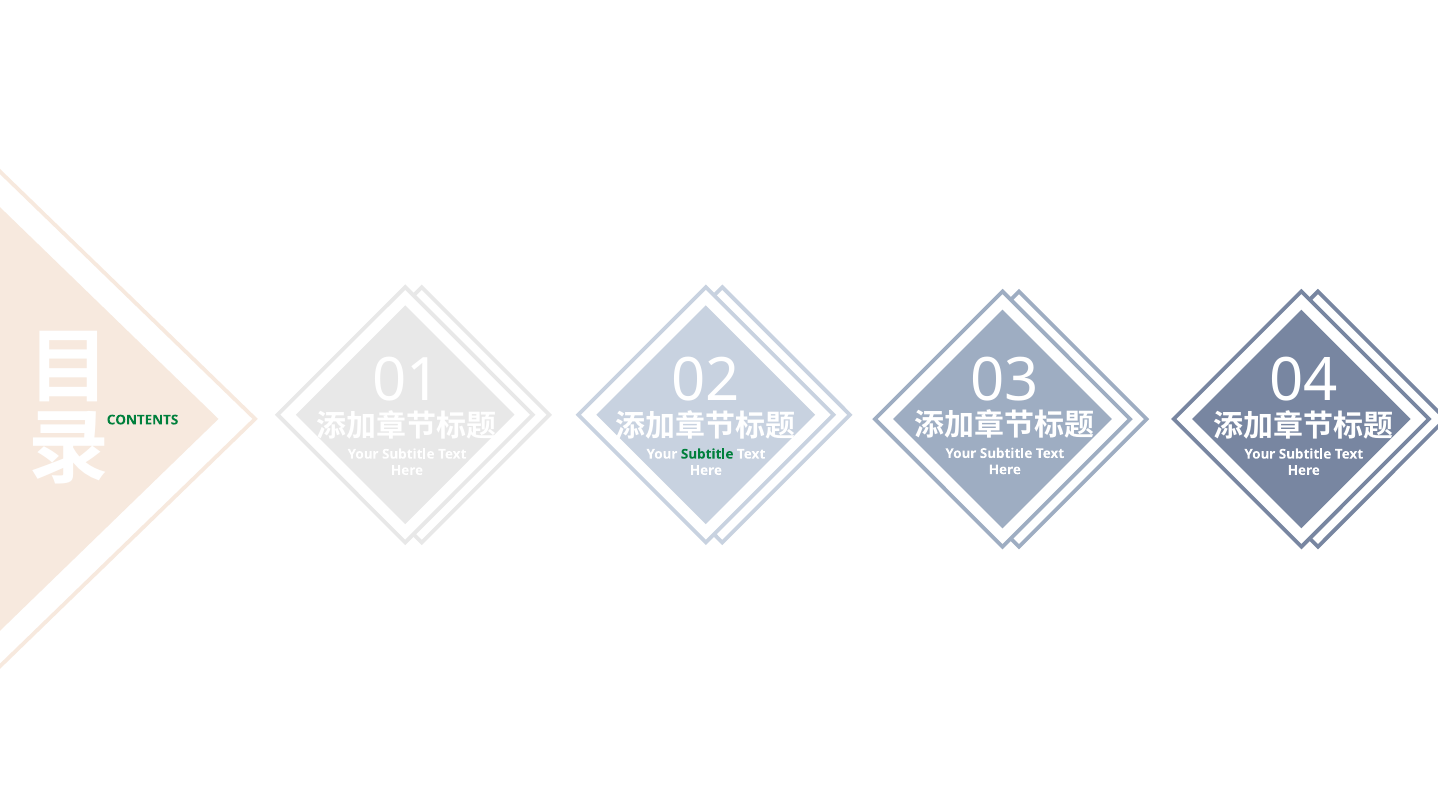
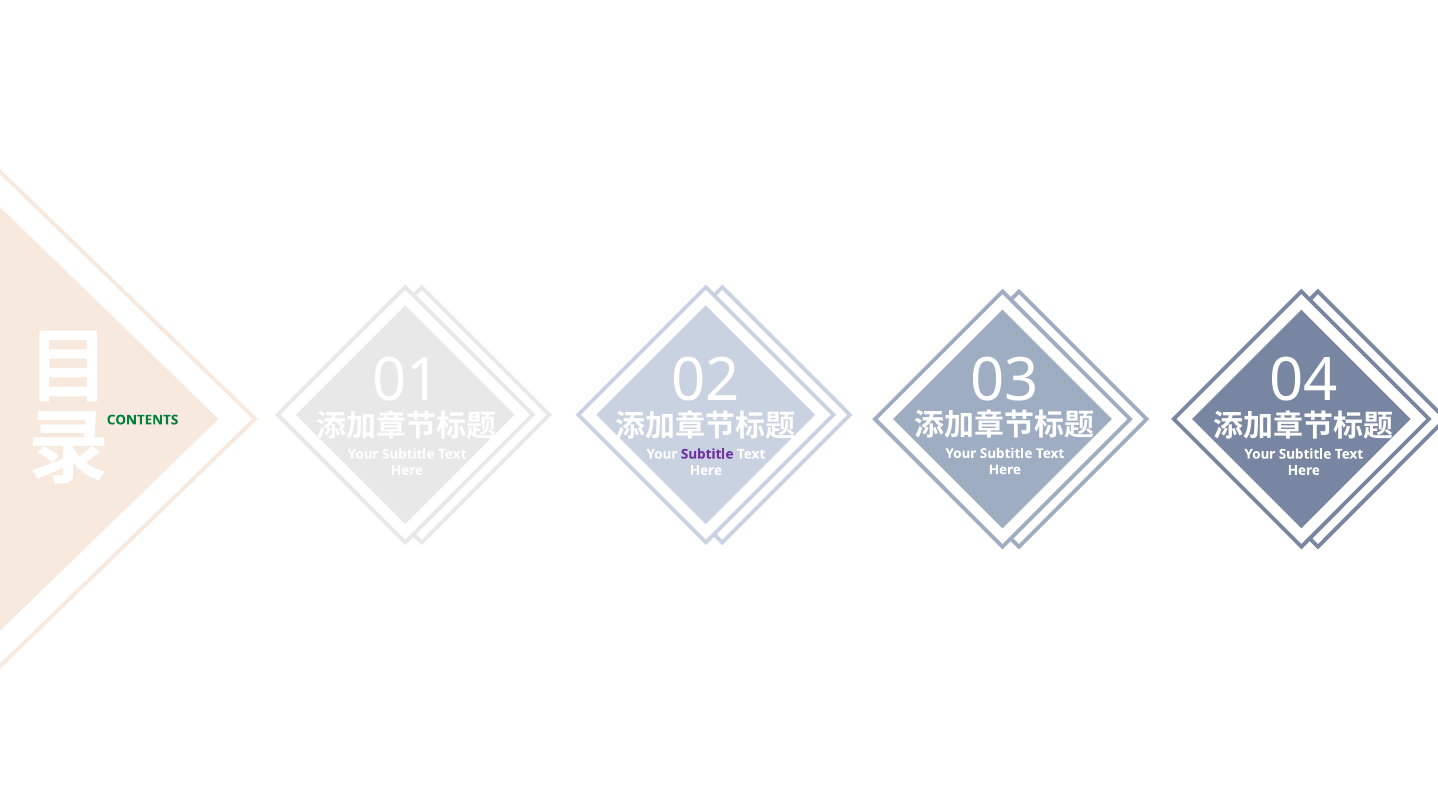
Subtitle at (707, 454) colour: green -> purple
